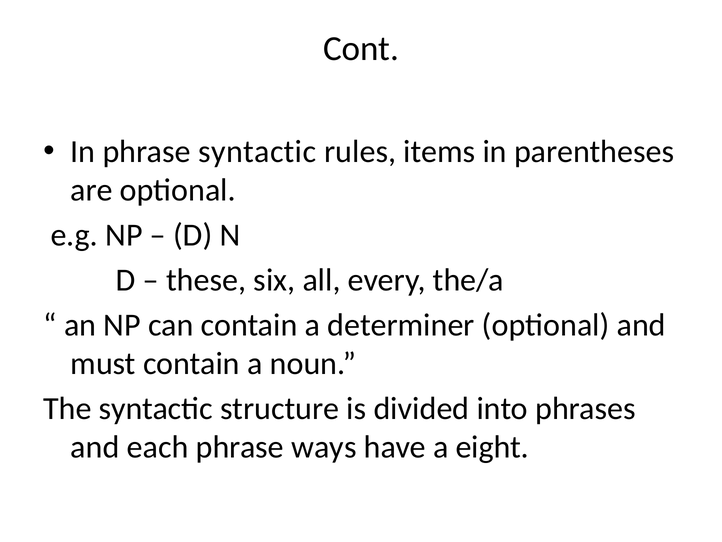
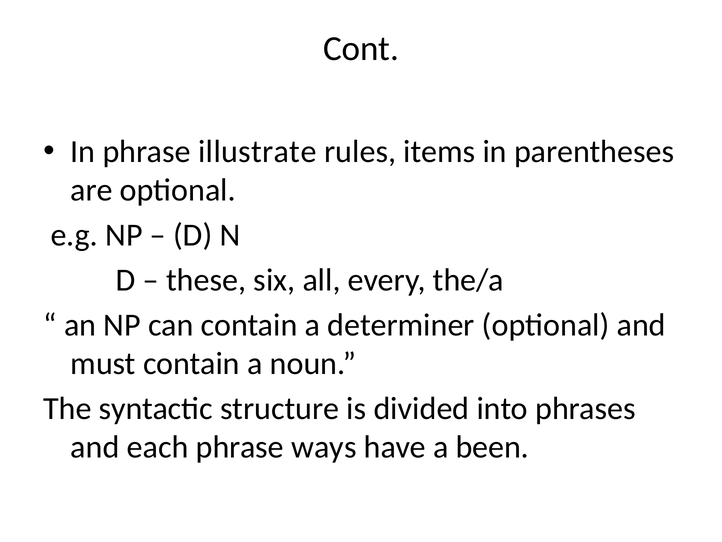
phrase syntactic: syntactic -> illustrate
eight: eight -> been
